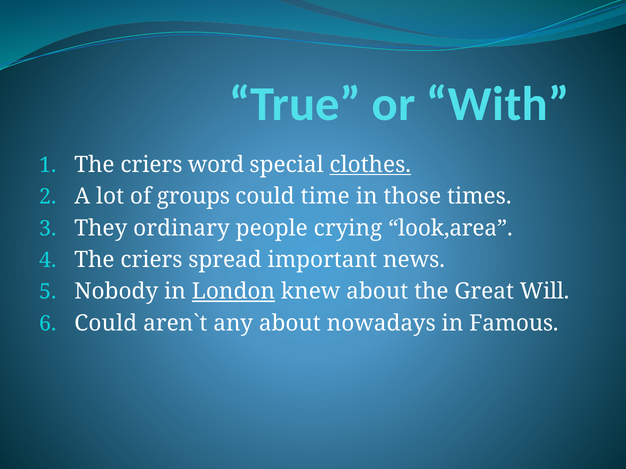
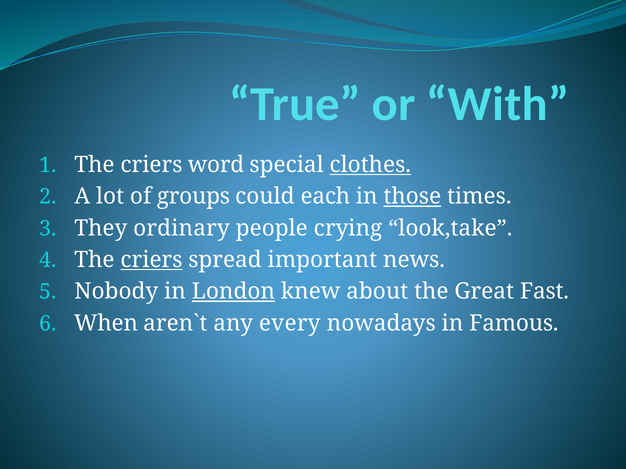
time: time -> each
those underline: none -> present
look,area: look,area -> look,take
criers at (151, 260) underline: none -> present
Will: Will -> Fast
Could at (106, 323): Could -> When
any about: about -> every
